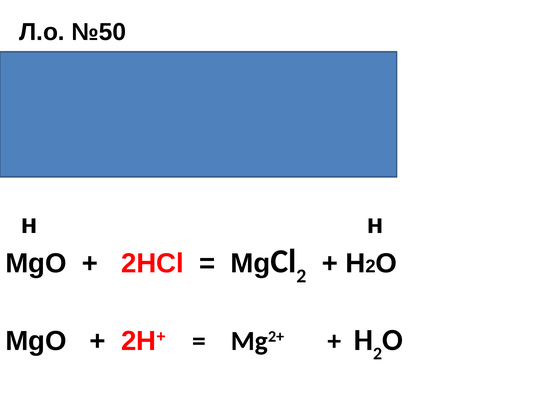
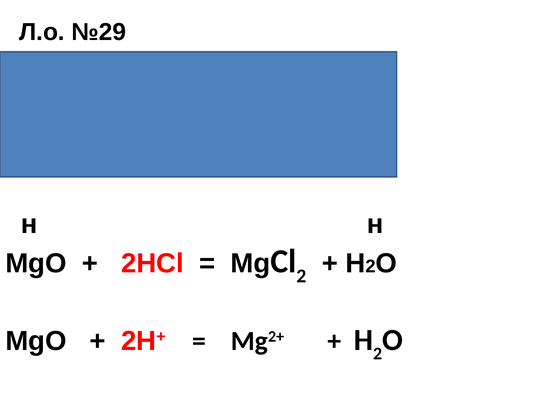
№50: №50 -> №29
